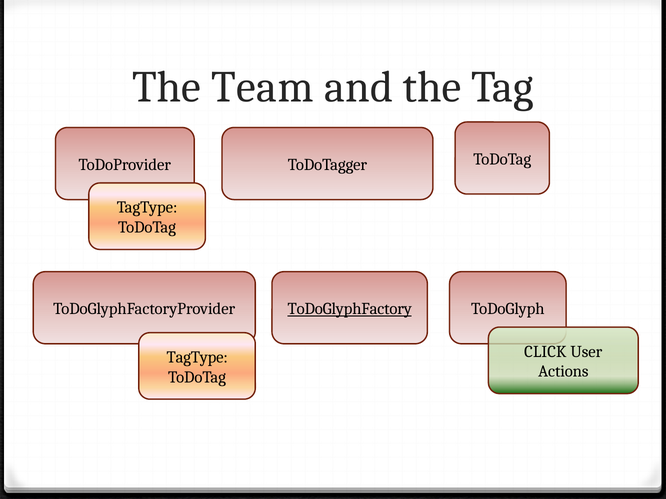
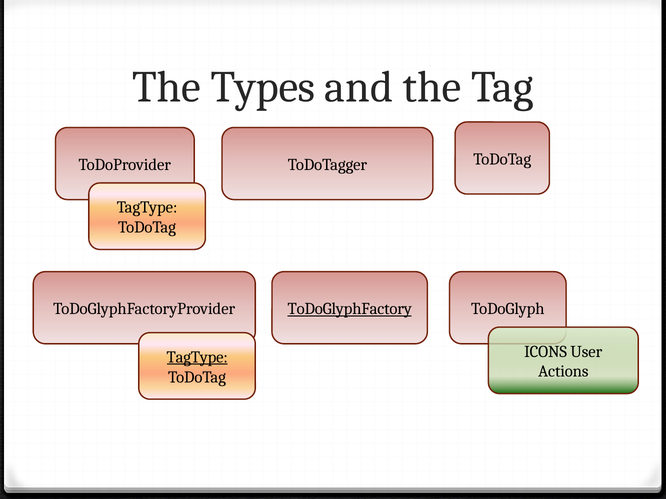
Team: Team -> Types
CLICK: CLICK -> ICONS
TagType at (197, 357) underline: none -> present
